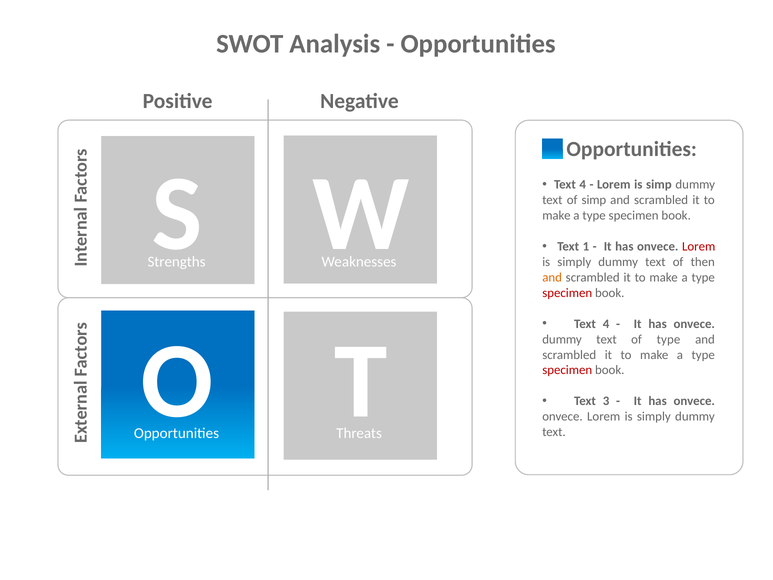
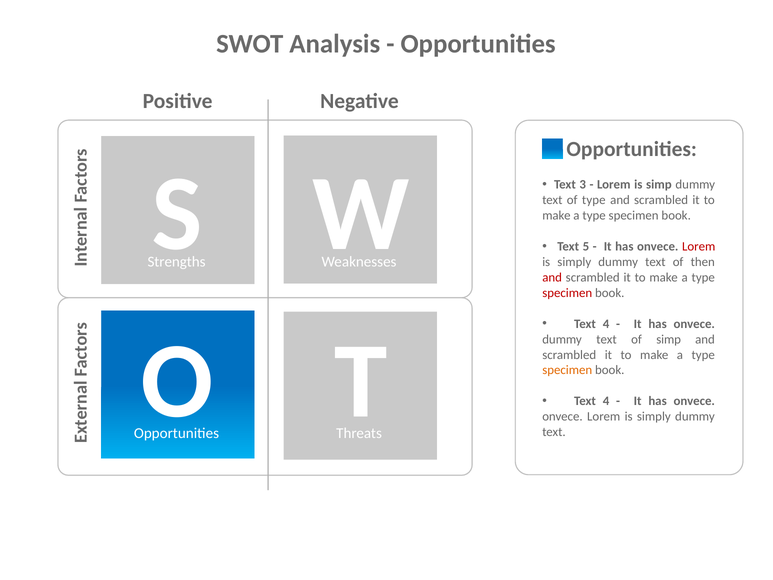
4 at (583, 185): 4 -> 3
of simp: simp -> type
1: 1 -> 5
and at (552, 277) colour: orange -> red
of type: type -> simp
specimen at (567, 370) colour: red -> orange
3 at (606, 401): 3 -> 4
